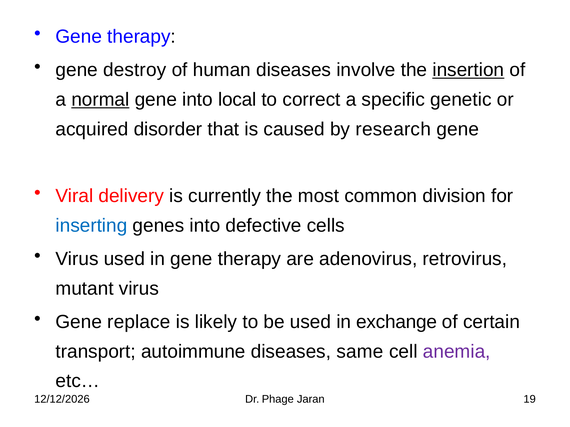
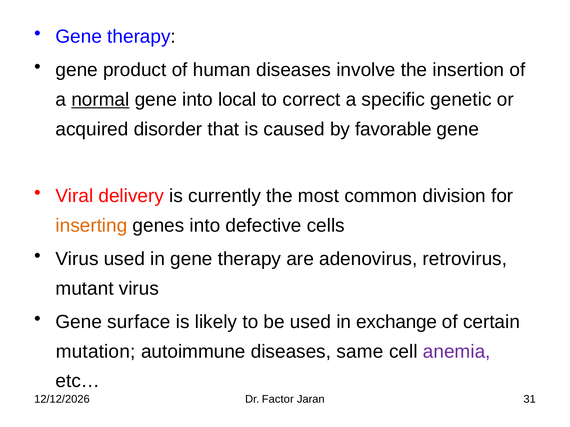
destroy: destroy -> product
insertion underline: present -> none
research: research -> favorable
inserting colour: blue -> orange
replace: replace -> surface
transport: transport -> mutation
Phage: Phage -> Factor
19: 19 -> 31
